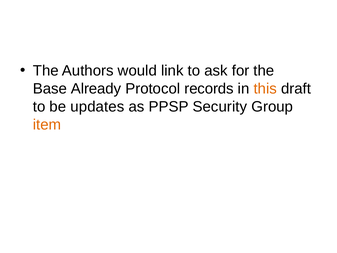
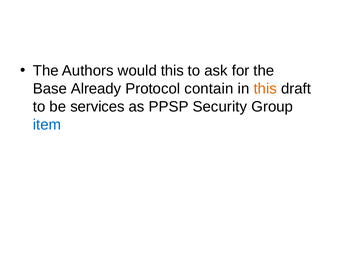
would link: link -> this
records: records -> contain
updates: updates -> services
item colour: orange -> blue
